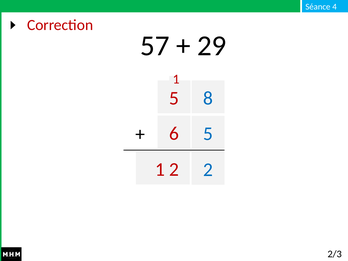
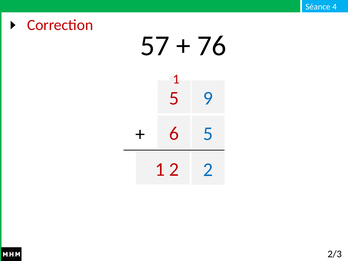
29: 29 -> 76
8: 8 -> 9
